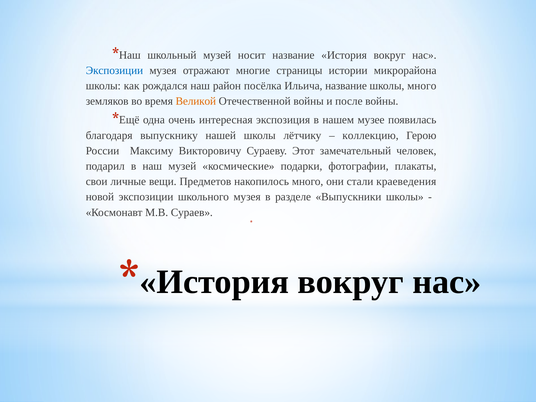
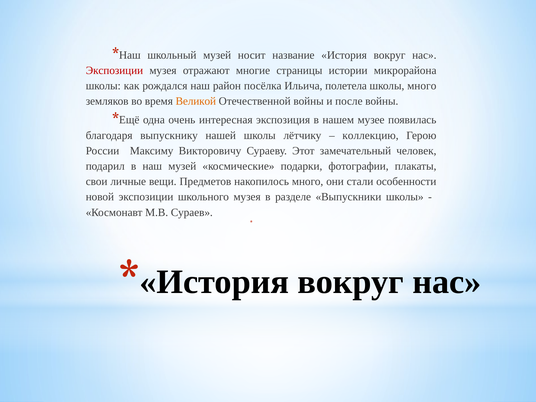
Экспозиции at (114, 70) colour: blue -> red
Ильича название: название -> полетела
краеведения: краеведения -> особенности
